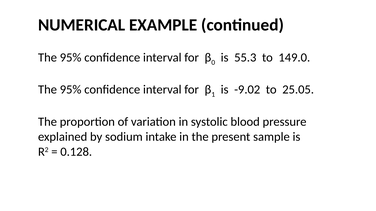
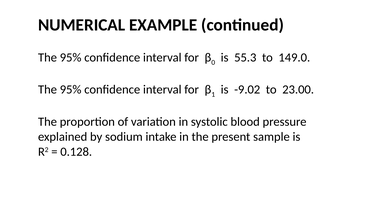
25.05: 25.05 -> 23.00
